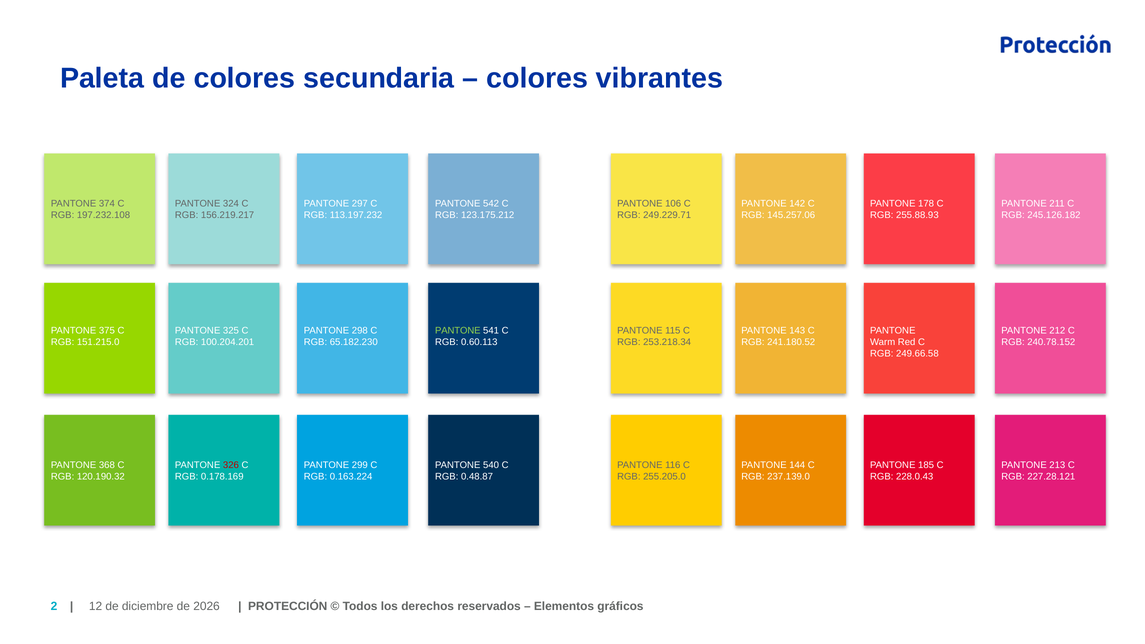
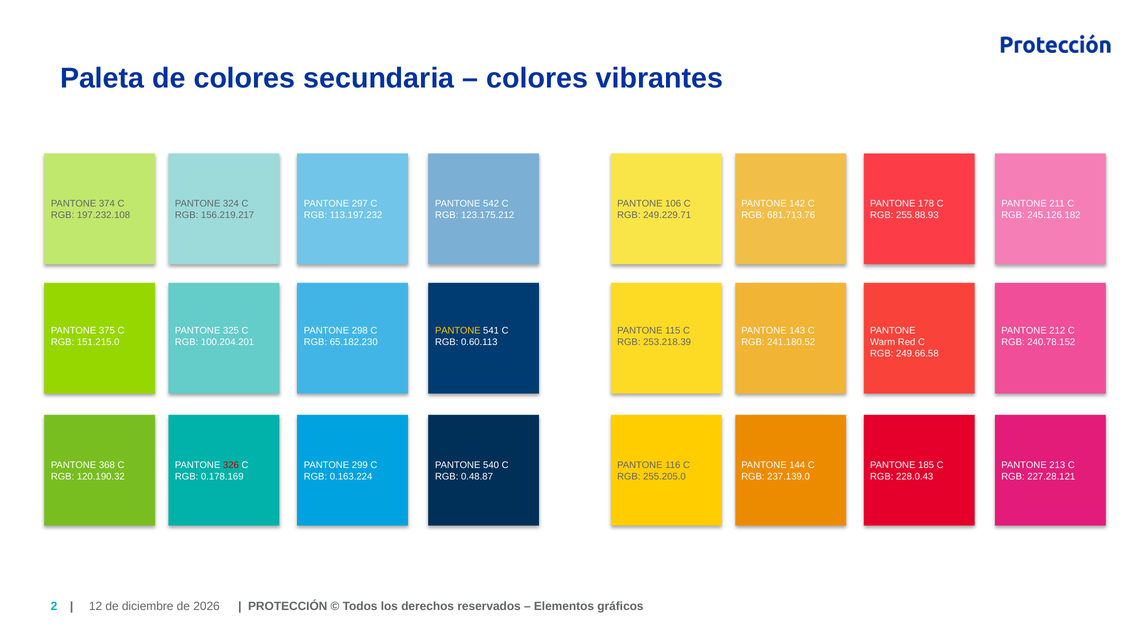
145.257.06: 145.257.06 -> 681.713.76
PANTONE at (458, 331) colour: light green -> yellow
253.218.34: 253.218.34 -> 253.218.39
